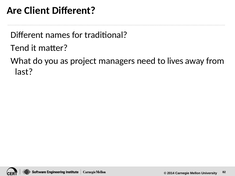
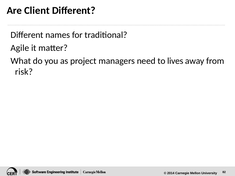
Tend: Tend -> Agile
last: last -> risk
